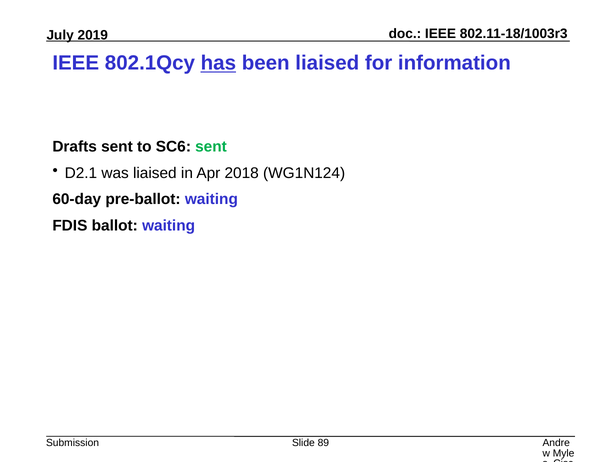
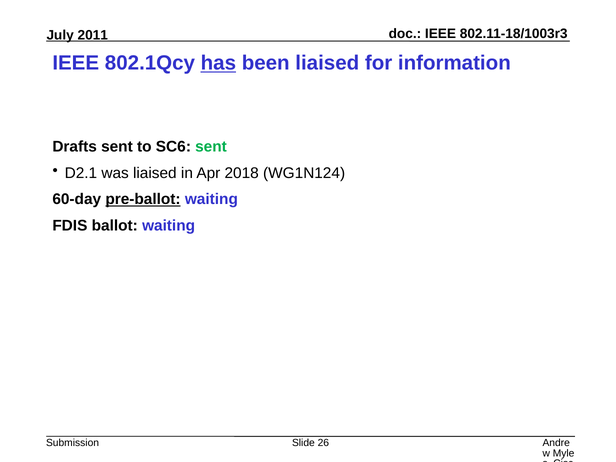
2019: 2019 -> 2011
pre-ballot underline: none -> present
89: 89 -> 26
